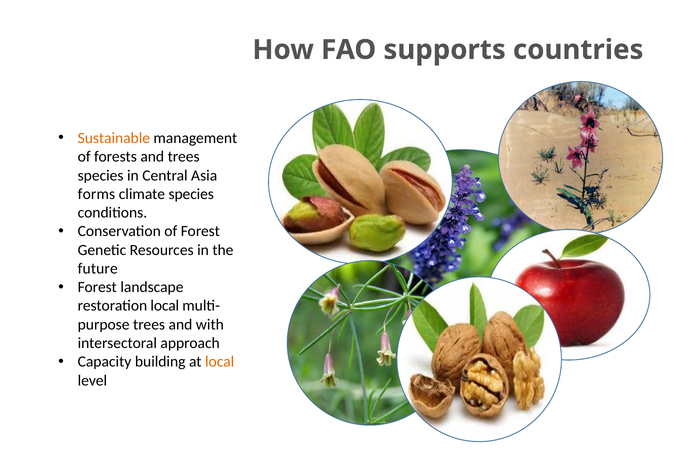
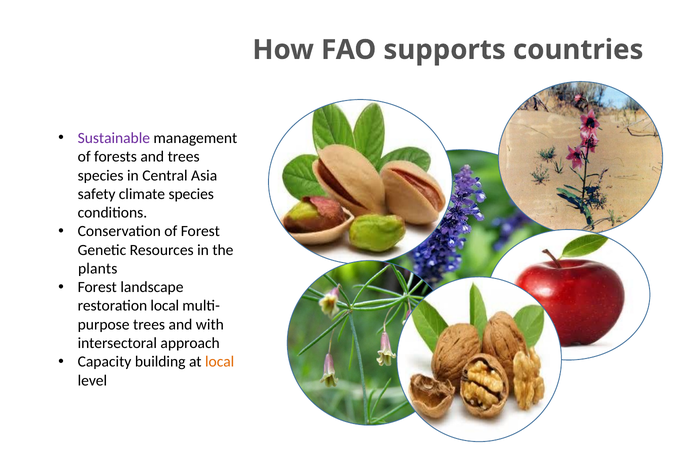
Sustainable colour: orange -> purple
forms: forms -> safety
future: future -> plants
